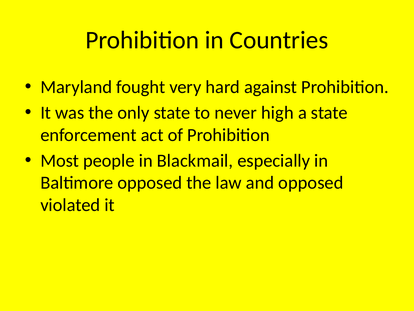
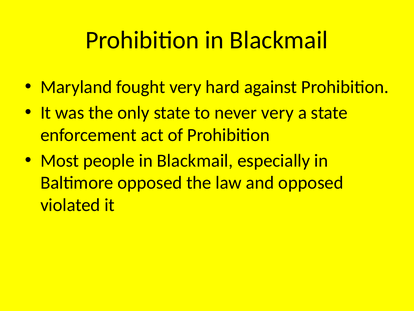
Prohibition in Countries: Countries -> Blackmail
never high: high -> very
